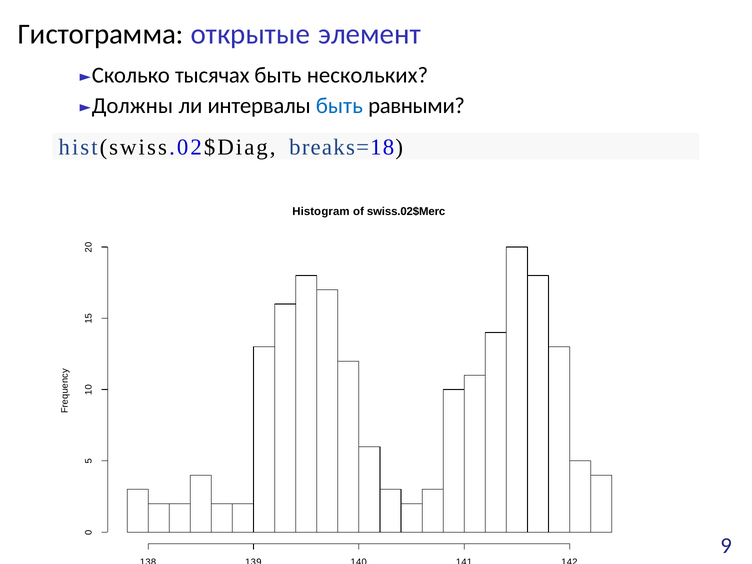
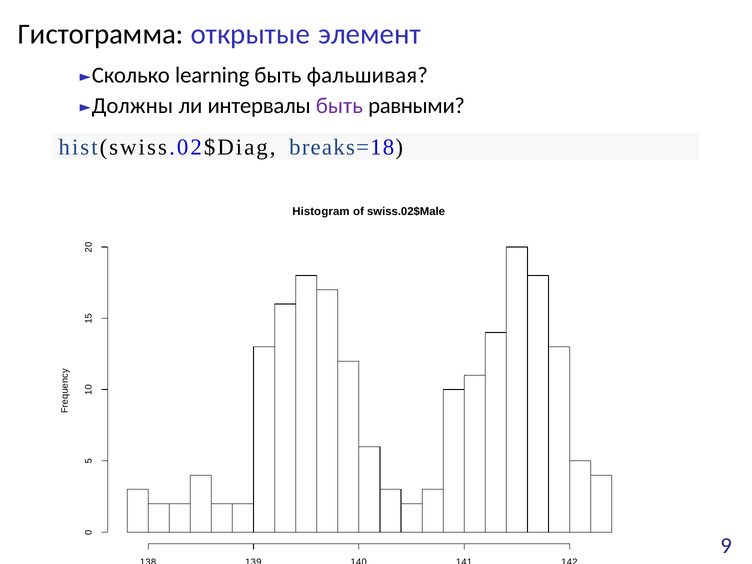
тысячах: тысячах -> learning
нескольких: нескольких -> фальшивая
быть at (339, 106) colour: blue -> purple
swiss.02$Merc: swiss.02$Merc -> swiss.02$Male
